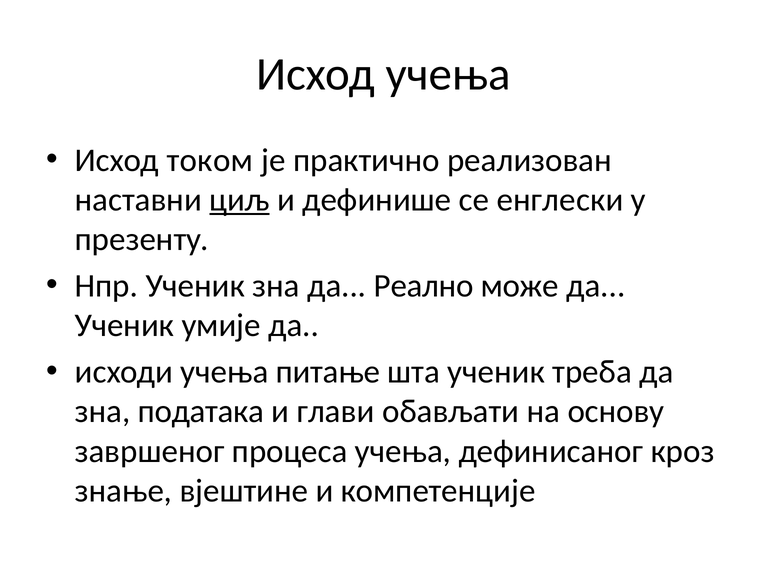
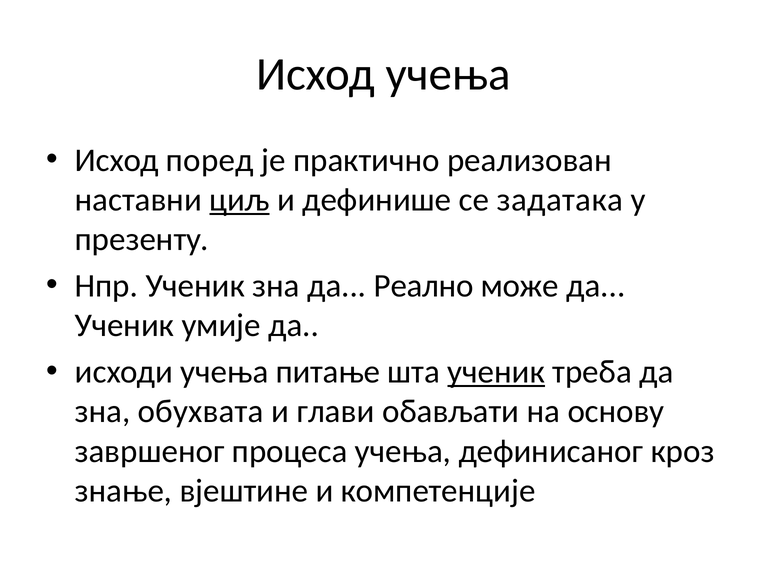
током: током -> поред
енглески: енглески -> задатака
ученик at (496, 372) underline: none -> present
података: података -> обухвата
